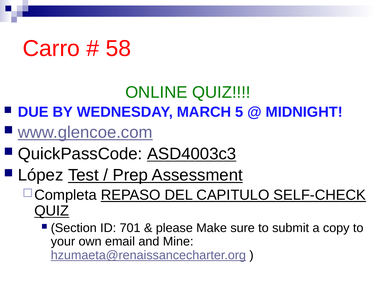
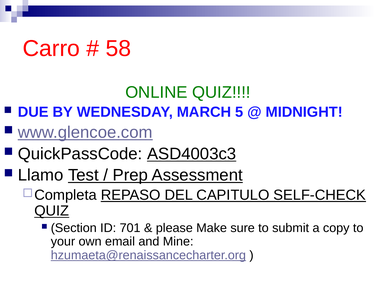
López: López -> Llamo
